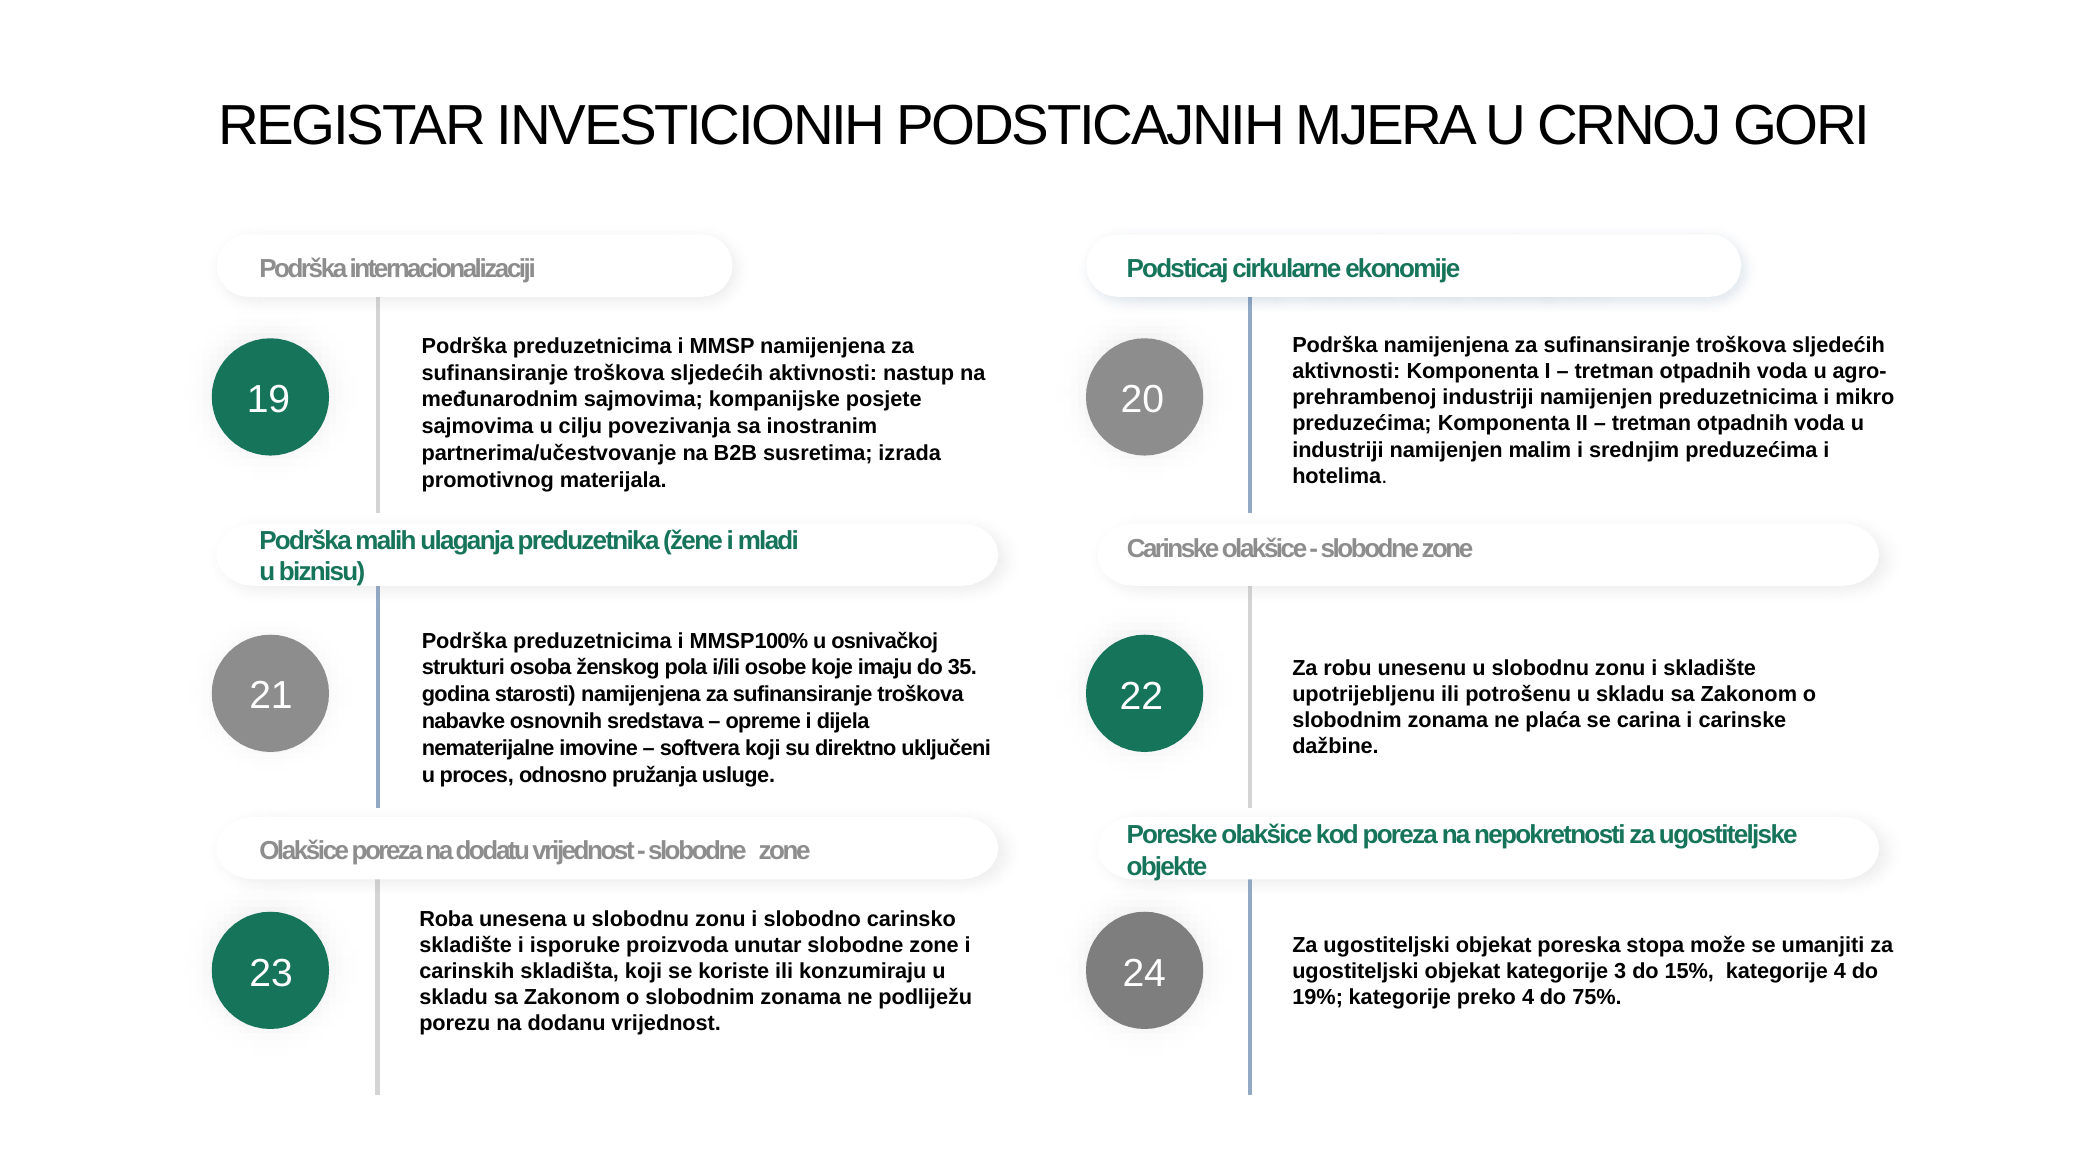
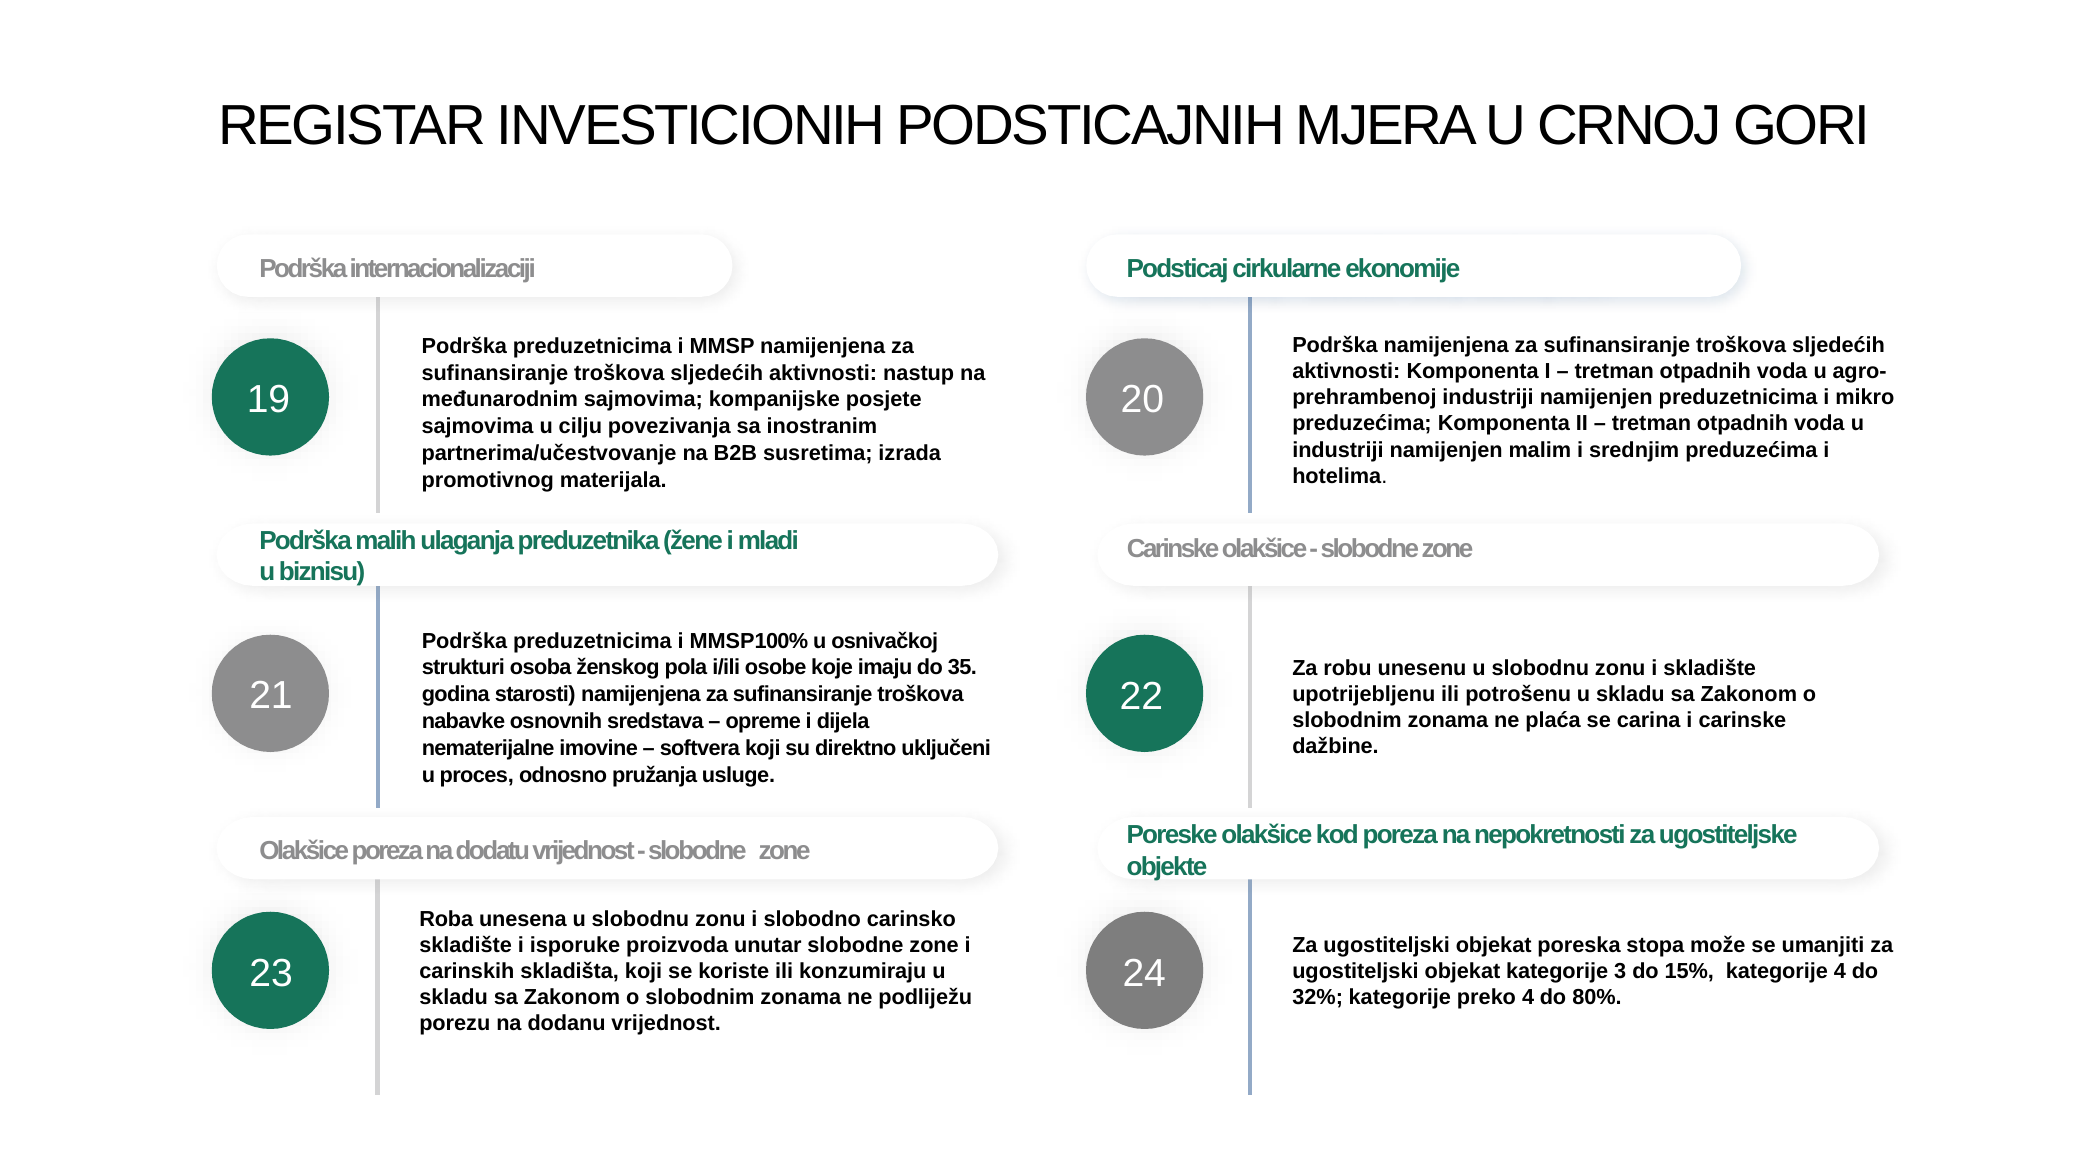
19%: 19% -> 32%
75%: 75% -> 80%
